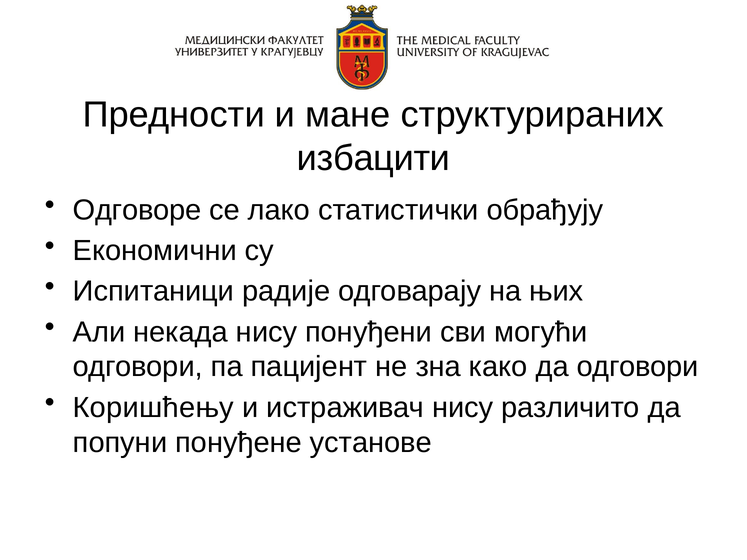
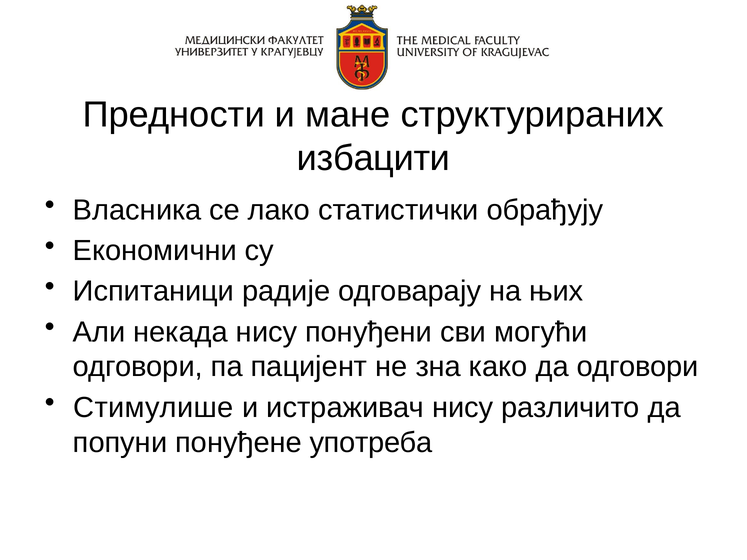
Одговоре: Одговоре -> Власника
Коришћењу: Коришћењу -> Стимулише
установе: установе -> употреба
